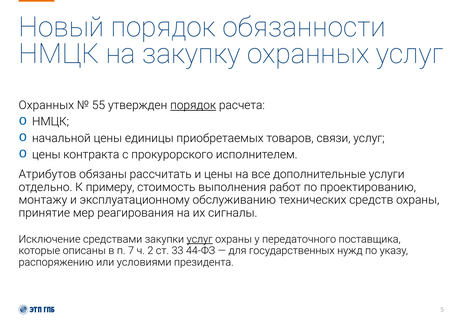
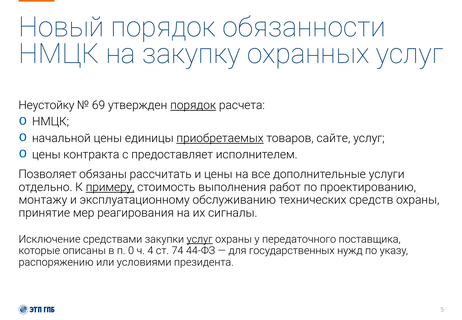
Охранных at (46, 105): Охранных -> Неустойку
55: 55 -> 69
приобретаемых underline: none -> present
связи: связи -> сайте
прокурорского: прокурорского -> предоставляет
Атрибутов: Атрибутов -> Позволяет
примеру underline: none -> present
7: 7 -> 0
2: 2 -> 4
33: 33 -> 74
